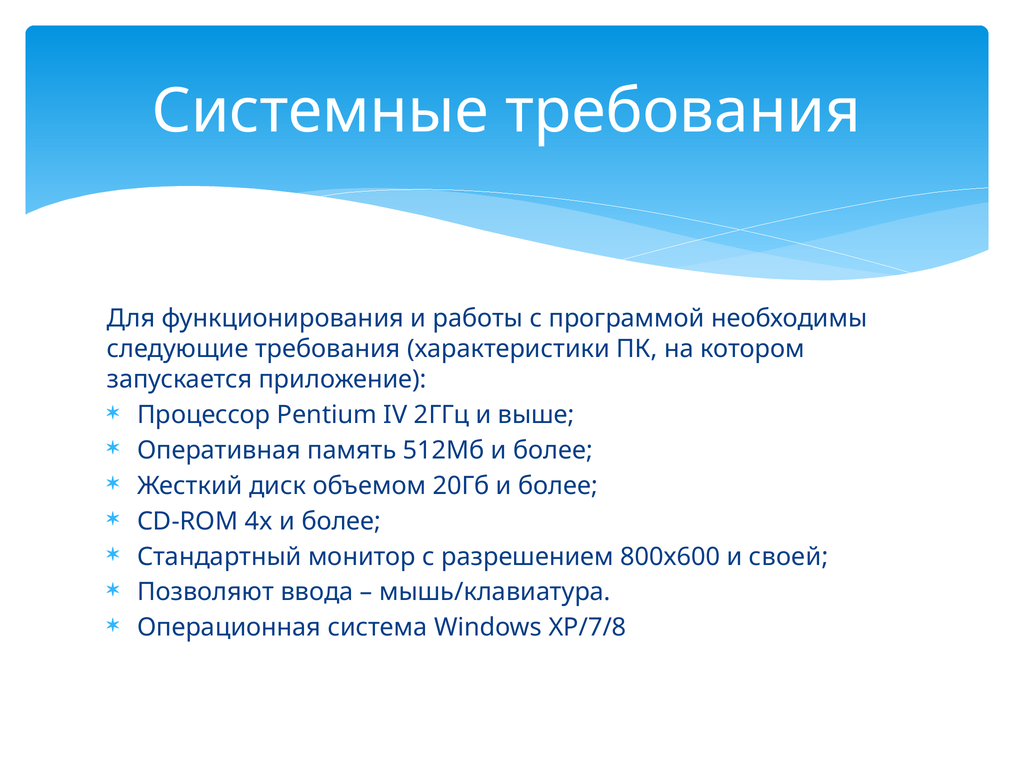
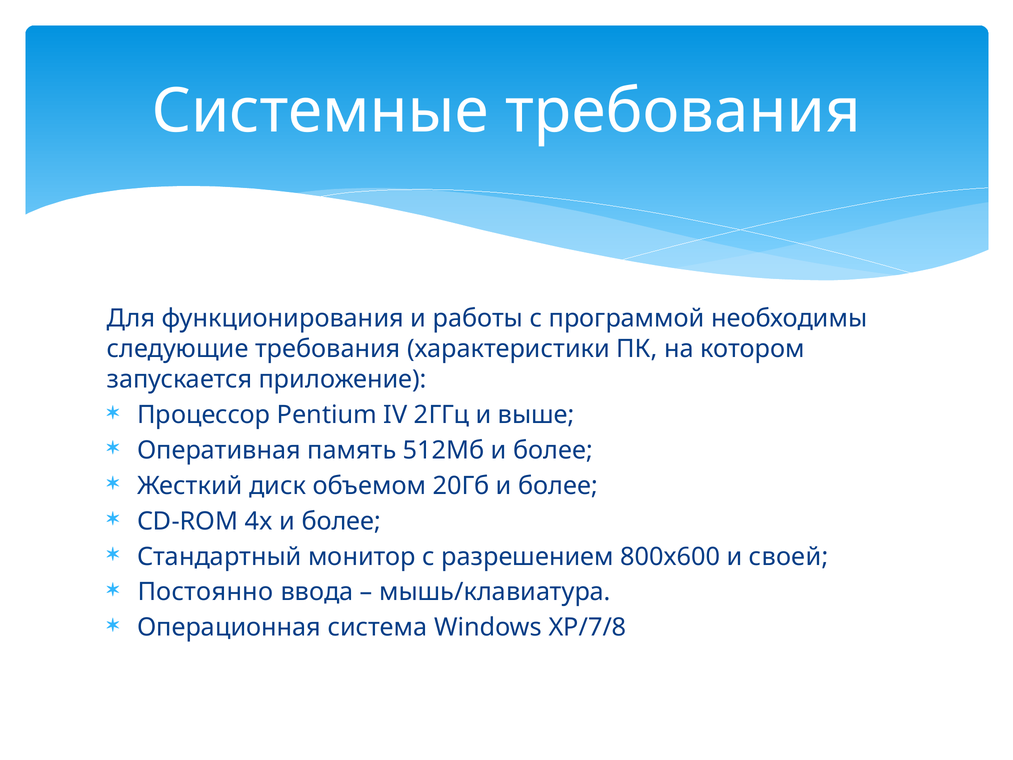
Позволяют: Позволяют -> Постоянно
